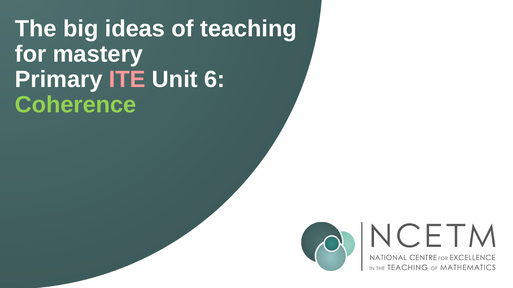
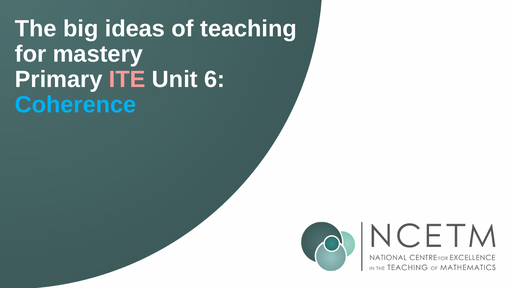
Coherence colour: light green -> light blue
